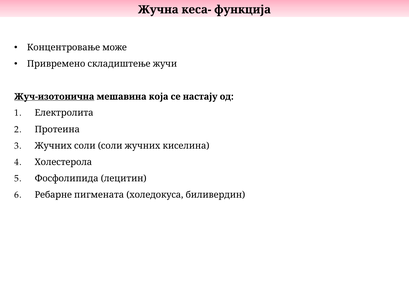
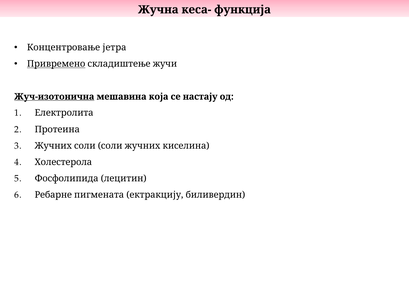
може: може -> јетра
Привремено underline: none -> present
холедокуса: холедокуса -> ектракцију
